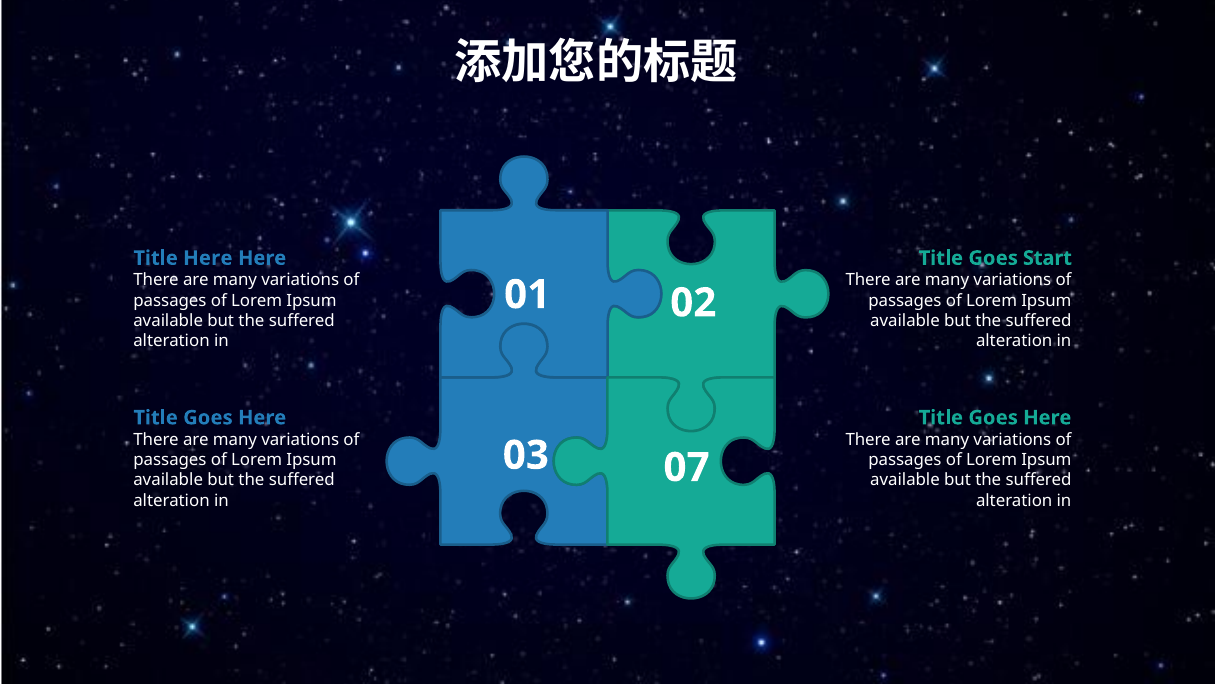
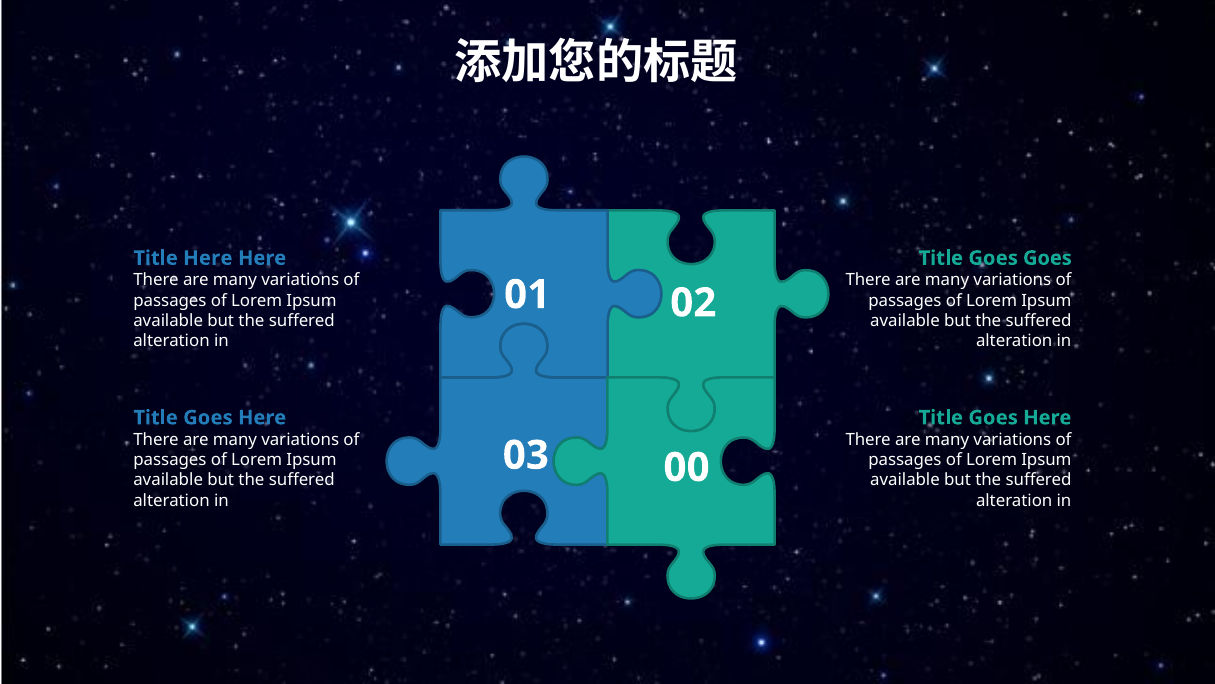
Goes Start: Start -> Goes
07: 07 -> 00
